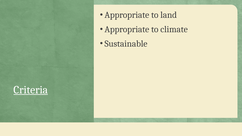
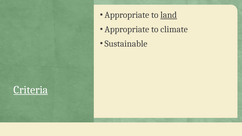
land underline: none -> present
